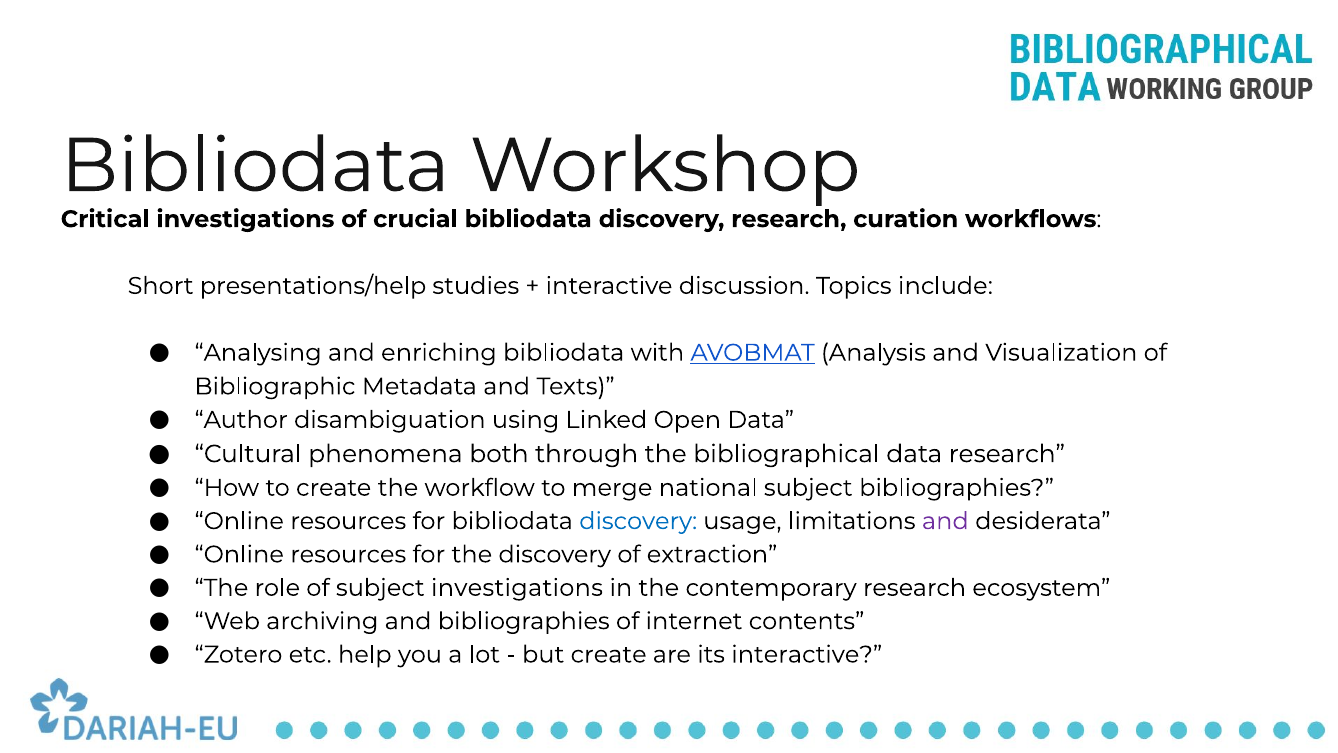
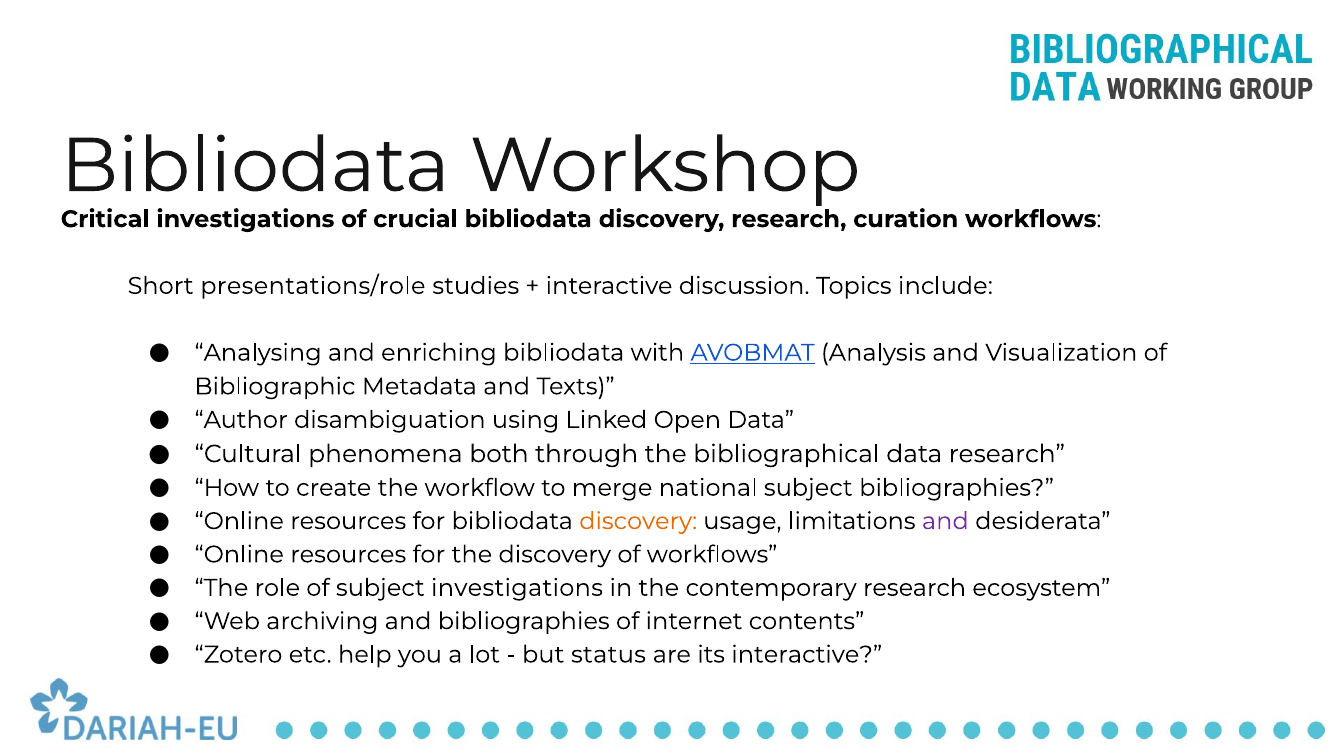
presentations/help: presentations/help -> presentations/role
discovery at (638, 521) colour: blue -> orange
of extraction: extraction -> workflows
but create: create -> status
